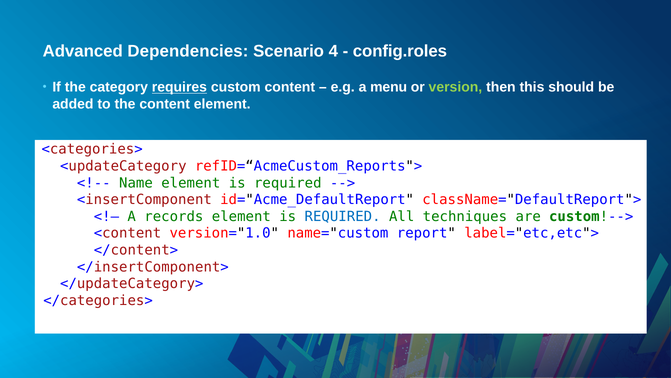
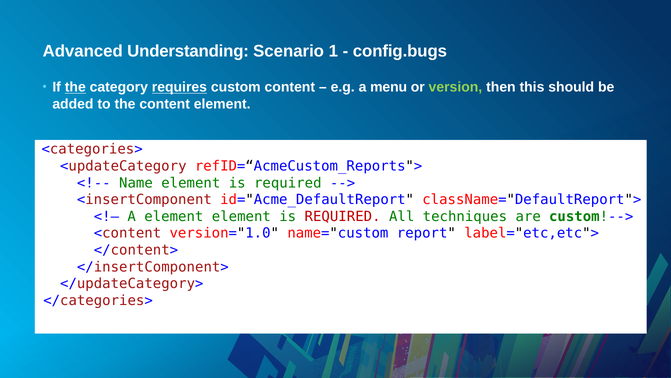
Dependencies: Dependencies -> Understanding
4: 4 -> 1
config.roles: config.roles -> config.bugs
the at (75, 87) underline: none -> present
A records: records -> element
REQUIRED at (343, 216) colour: blue -> red
